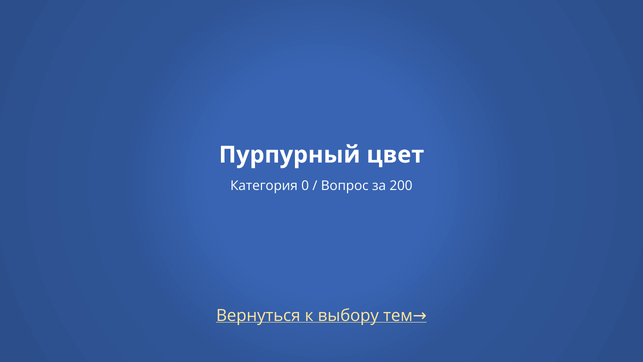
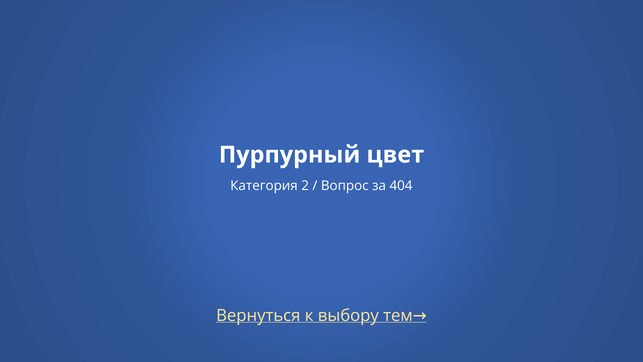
0: 0 -> 2
200: 200 -> 404
